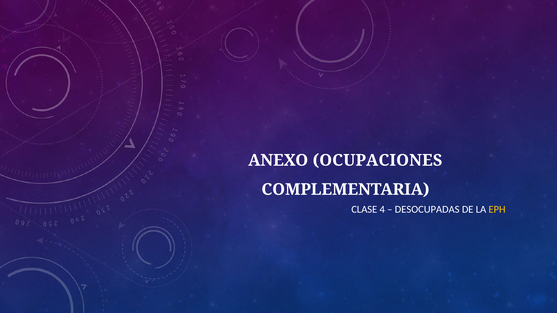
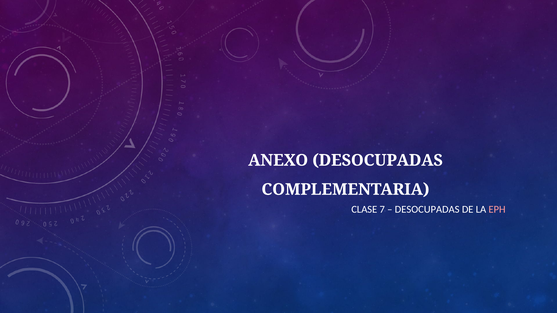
ANEXO OCUPACIONES: OCUPACIONES -> DESOCUPADAS
4: 4 -> 7
EPH colour: yellow -> pink
